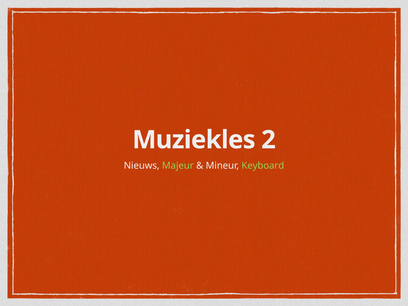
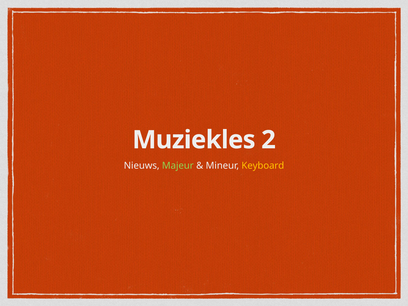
Keyboard colour: light green -> yellow
